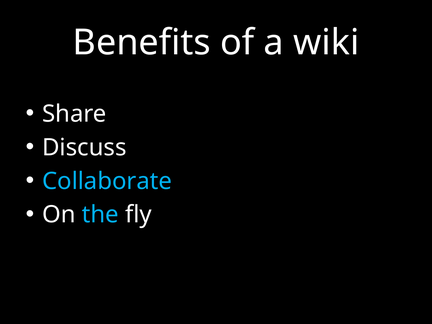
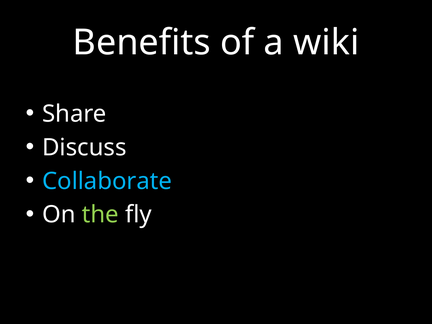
the colour: light blue -> light green
